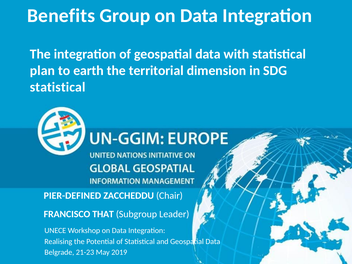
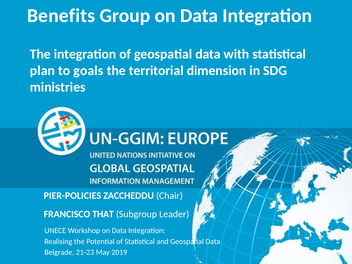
earth: earth -> goals
statistical at (58, 87): statistical -> ministries
PIER-DEFINED: PIER-DEFINED -> PIER-POLICIES
